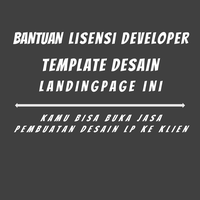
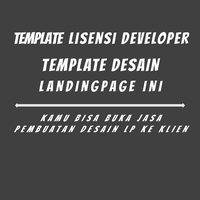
BANTUAN at (38, 39): BANTUAN -> TEMPLATE
